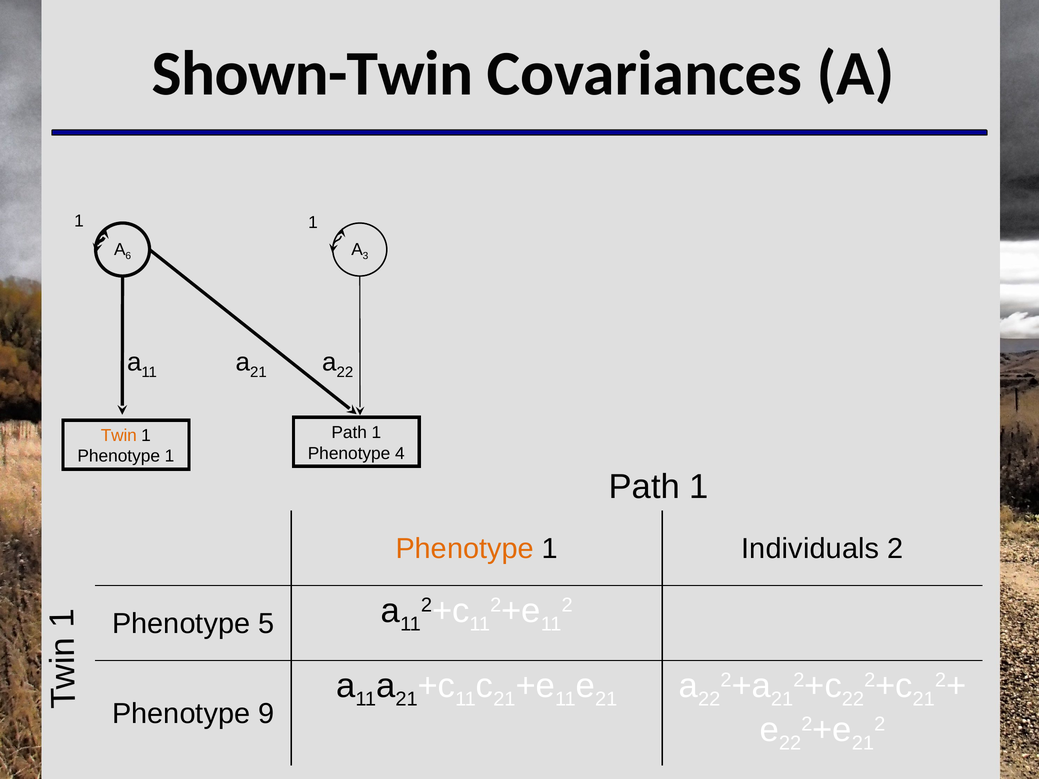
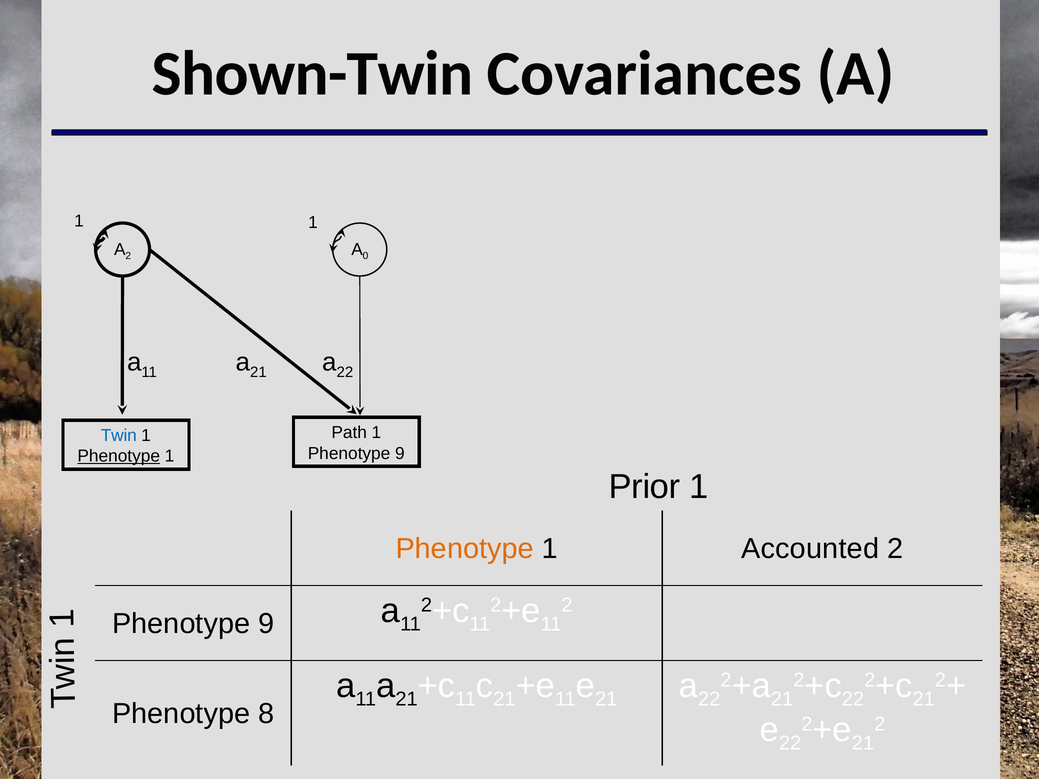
A 6: 6 -> 2
3: 3 -> 0
Twin colour: orange -> blue
4 at (400, 453): 4 -> 9
Phenotype at (119, 456) underline: none -> present
Path at (644, 487): Path -> Prior
Individuals: Individuals -> Accounted
5 at (266, 624): 5 -> 9
9: 9 -> 8
